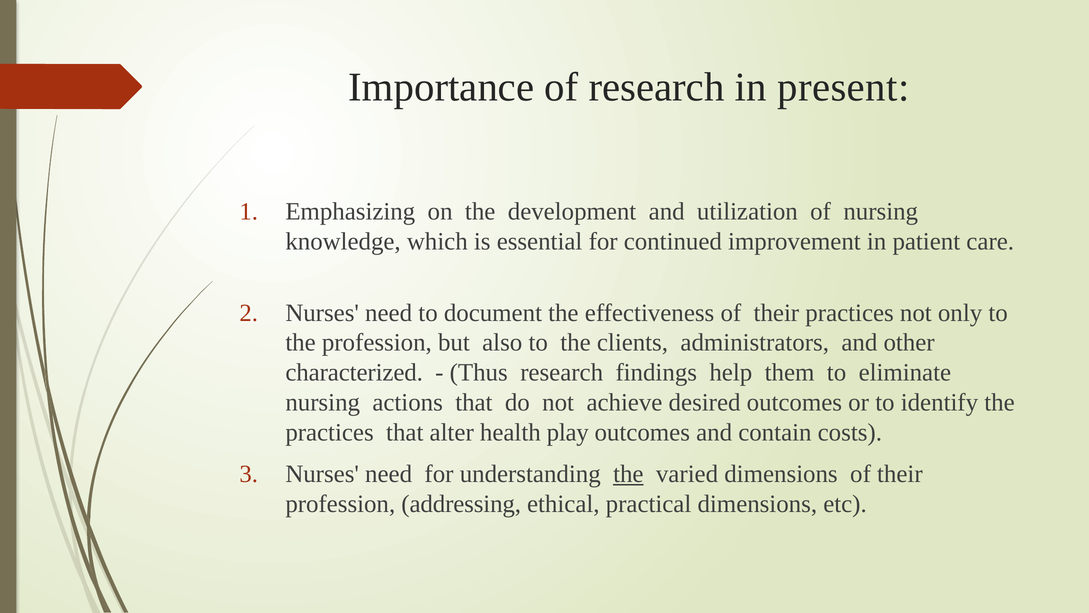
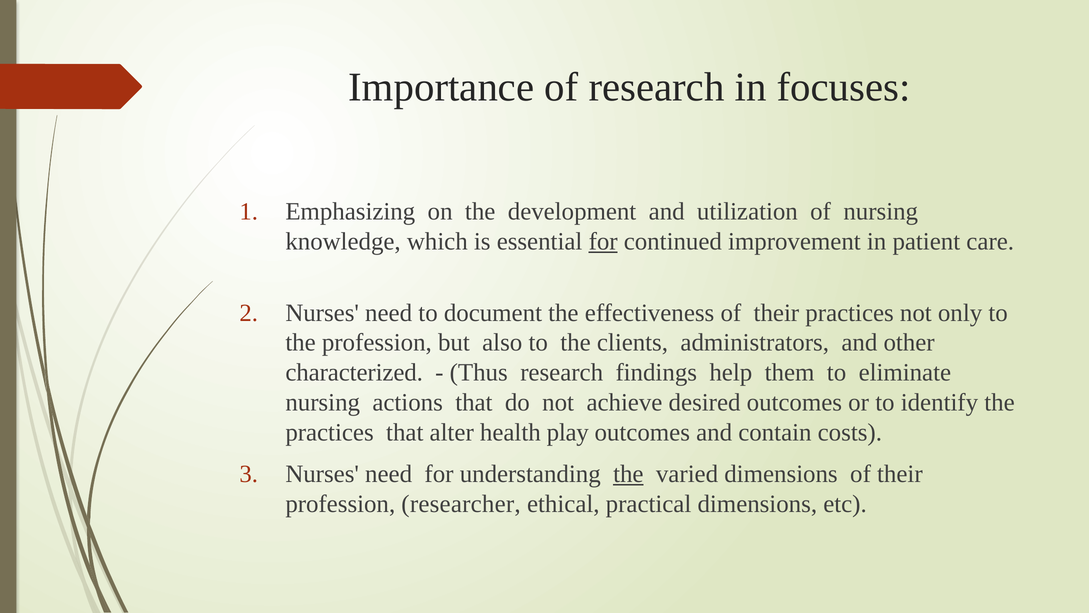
present: present -> focuses
for at (603, 241) underline: none -> present
addressing: addressing -> researcher
